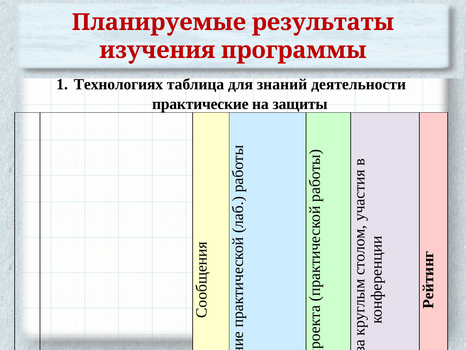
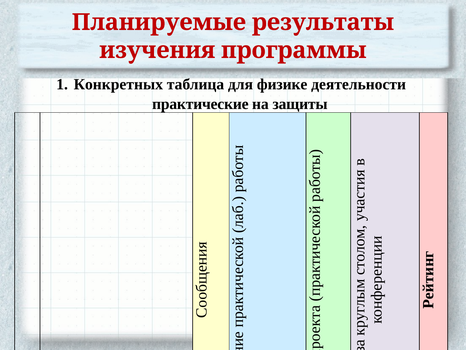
Технологиях: Технологиях -> Конкретных
знаний: знаний -> физике
